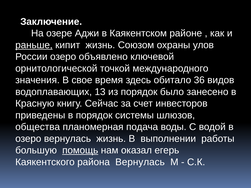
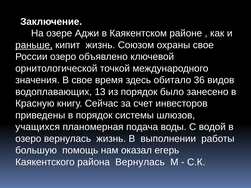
охраны улов: улов -> свое
общества: общества -> учащихся
помощь underline: present -> none
